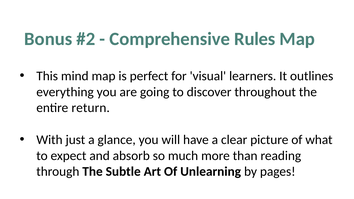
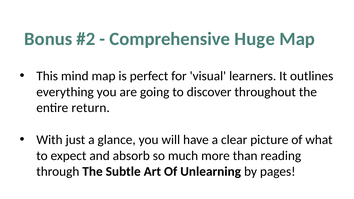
Rules: Rules -> Huge
